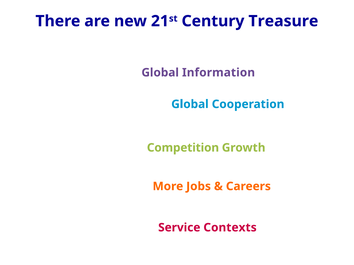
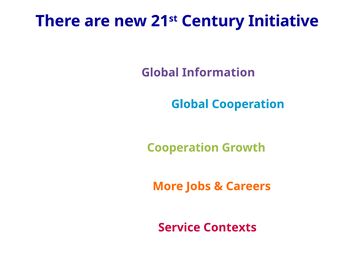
Treasure: Treasure -> Initiative
Competition at (183, 148): Competition -> Cooperation
